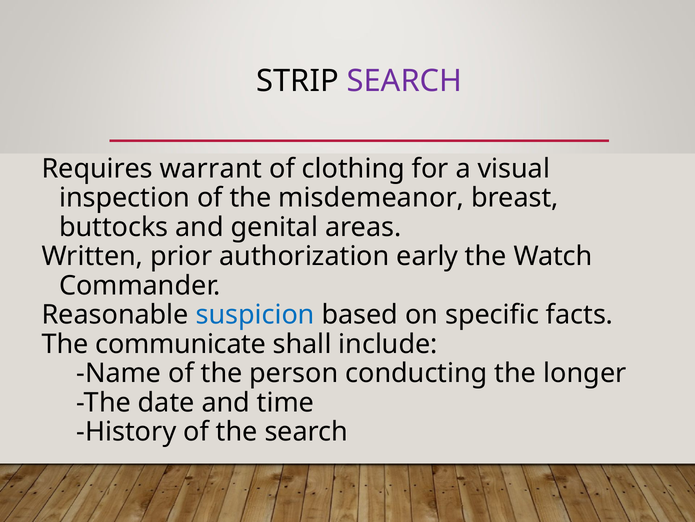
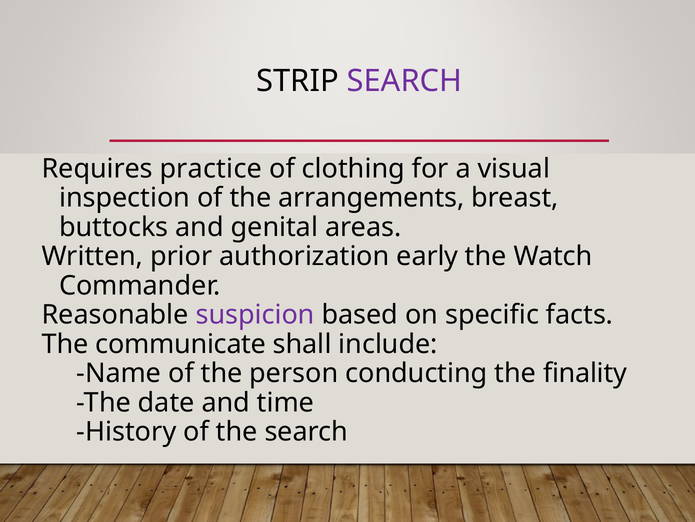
warrant: warrant -> practice
misdemeanor: misdemeanor -> arrangements
suspicion colour: blue -> purple
longer: longer -> finality
